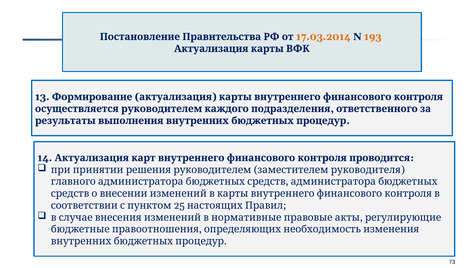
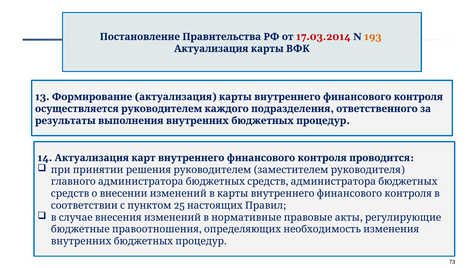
17.03.2014 colour: orange -> red
